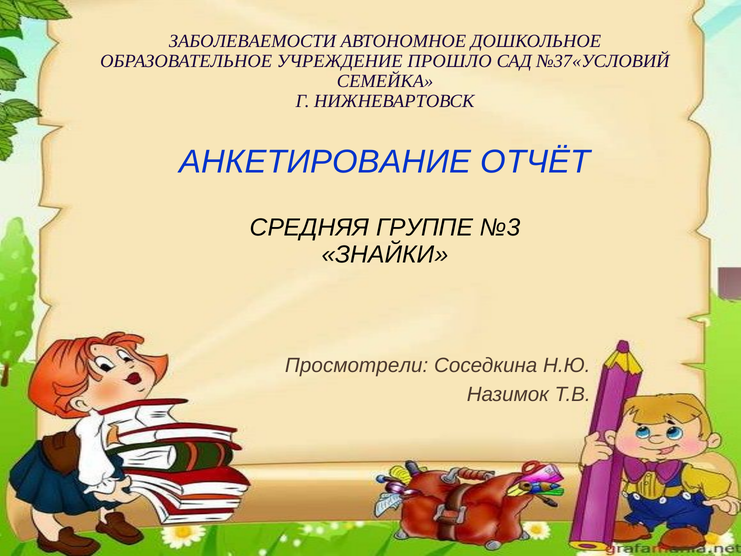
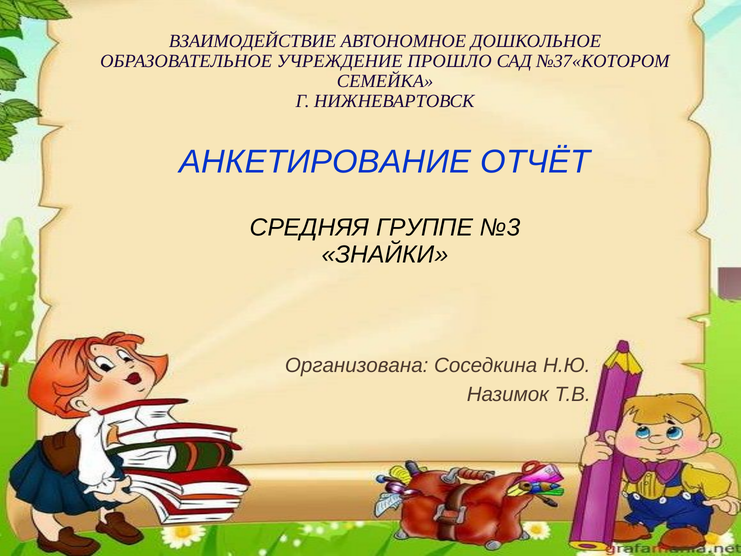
ЗАБОЛЕВАЕМОСТИ: ЗАБОЛЕВАЕМОСТИ -> ВЗАИМОДЕЙСТВИЕ
№37«УСЛОВИЙ: №37«УСЛОВИЙ -> №37«КОТОРОМ
Просмотрели: Просмотрели -> Организована
